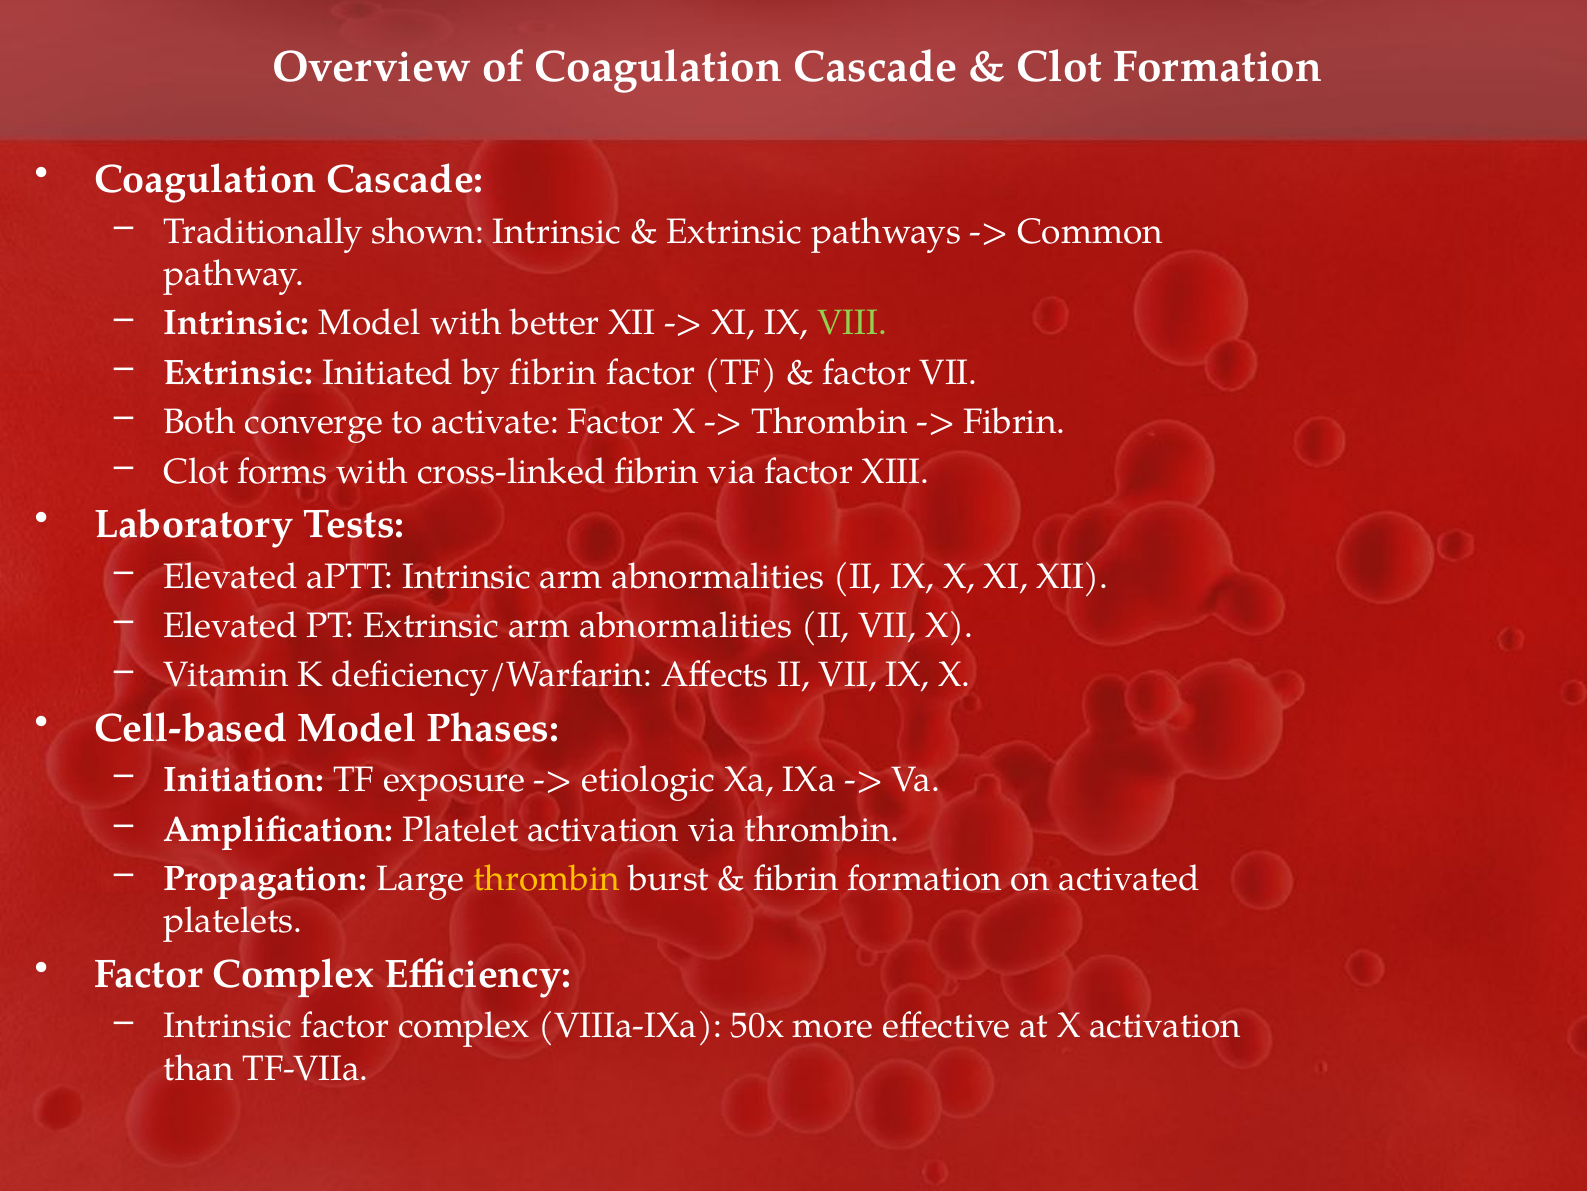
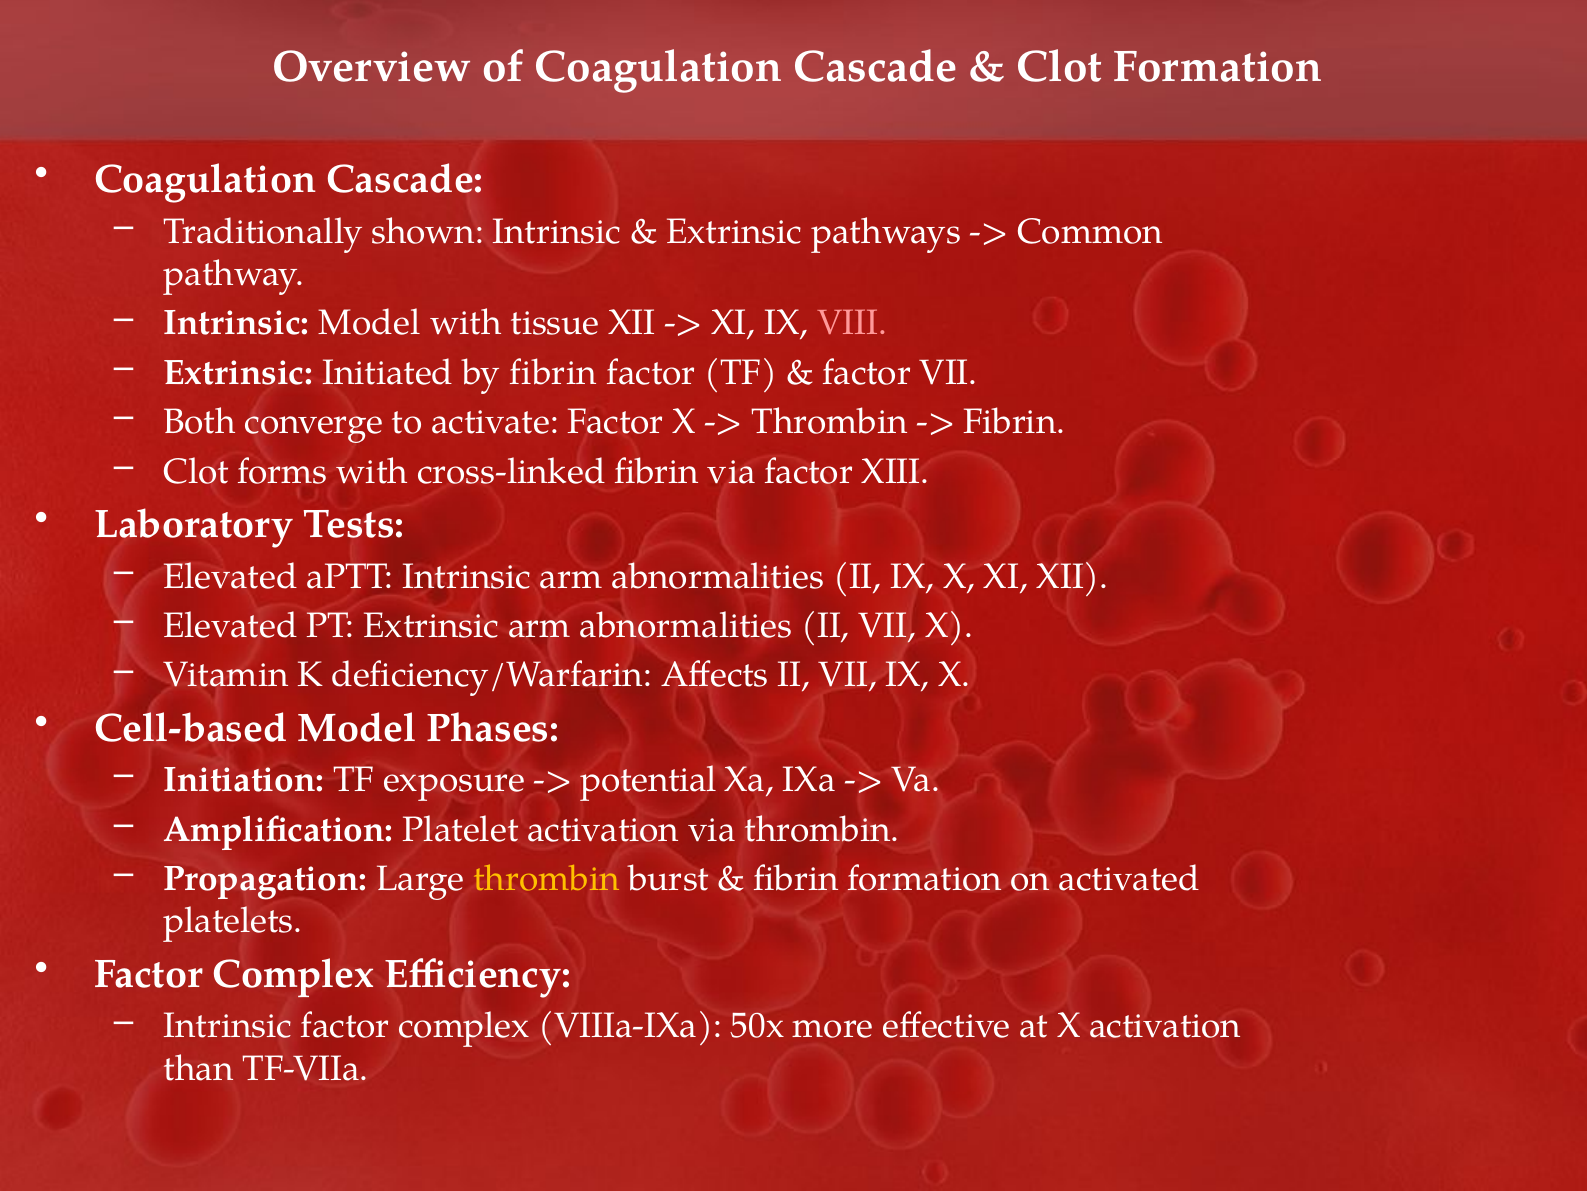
better: better -> tissue
VIII colour: light green -> pink
etiologic: etiologic -> potential
